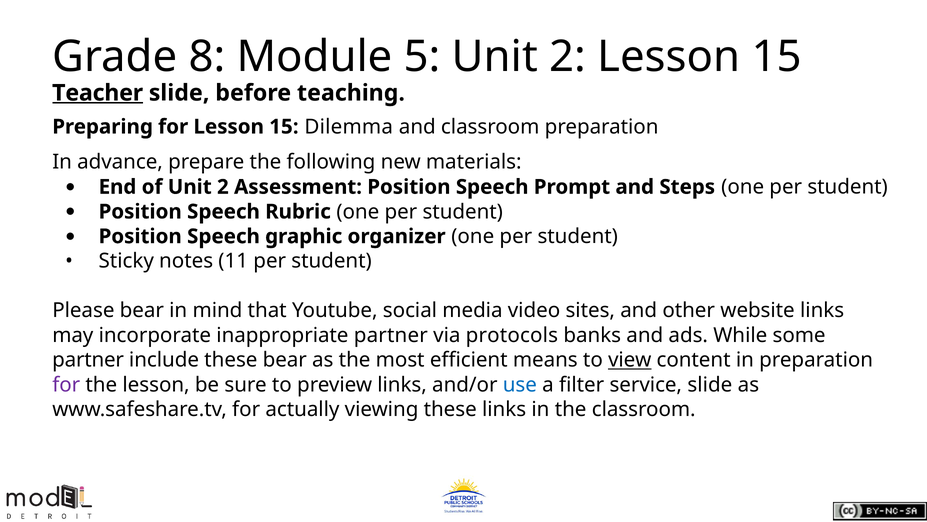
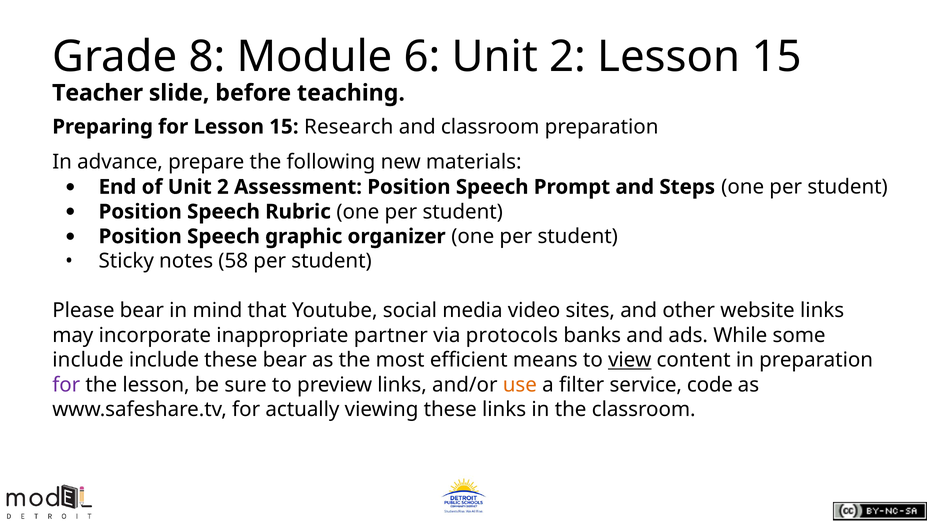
5: 5 -> 6
Teacher underline: present -> none
Dilemma: Dilemma -> Research
11: 11 -> 58
partner at (88, 360): partner -> include
use colour: blue -> orange
service slide: slide -> code
